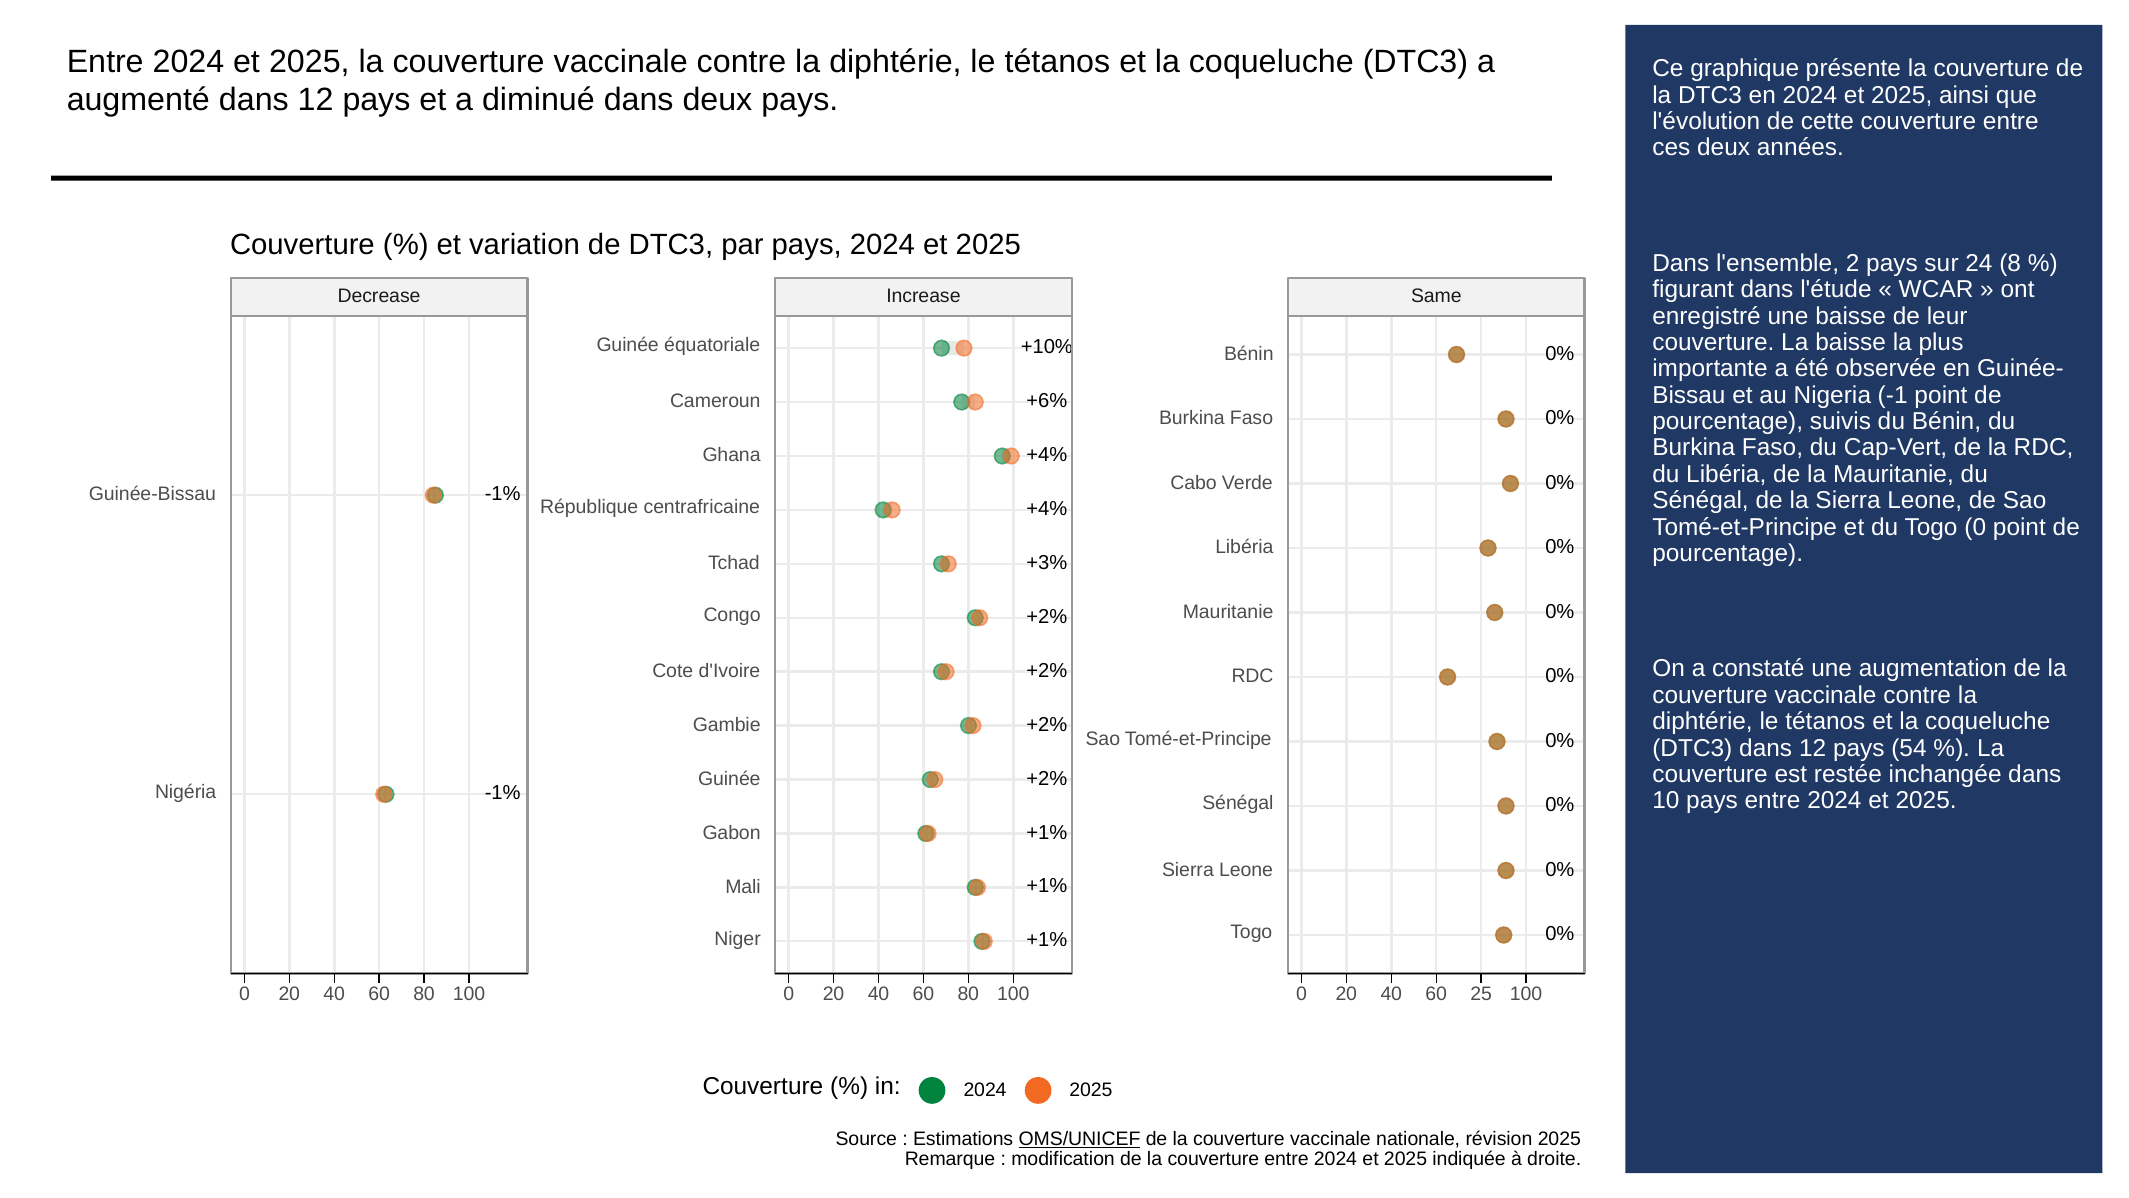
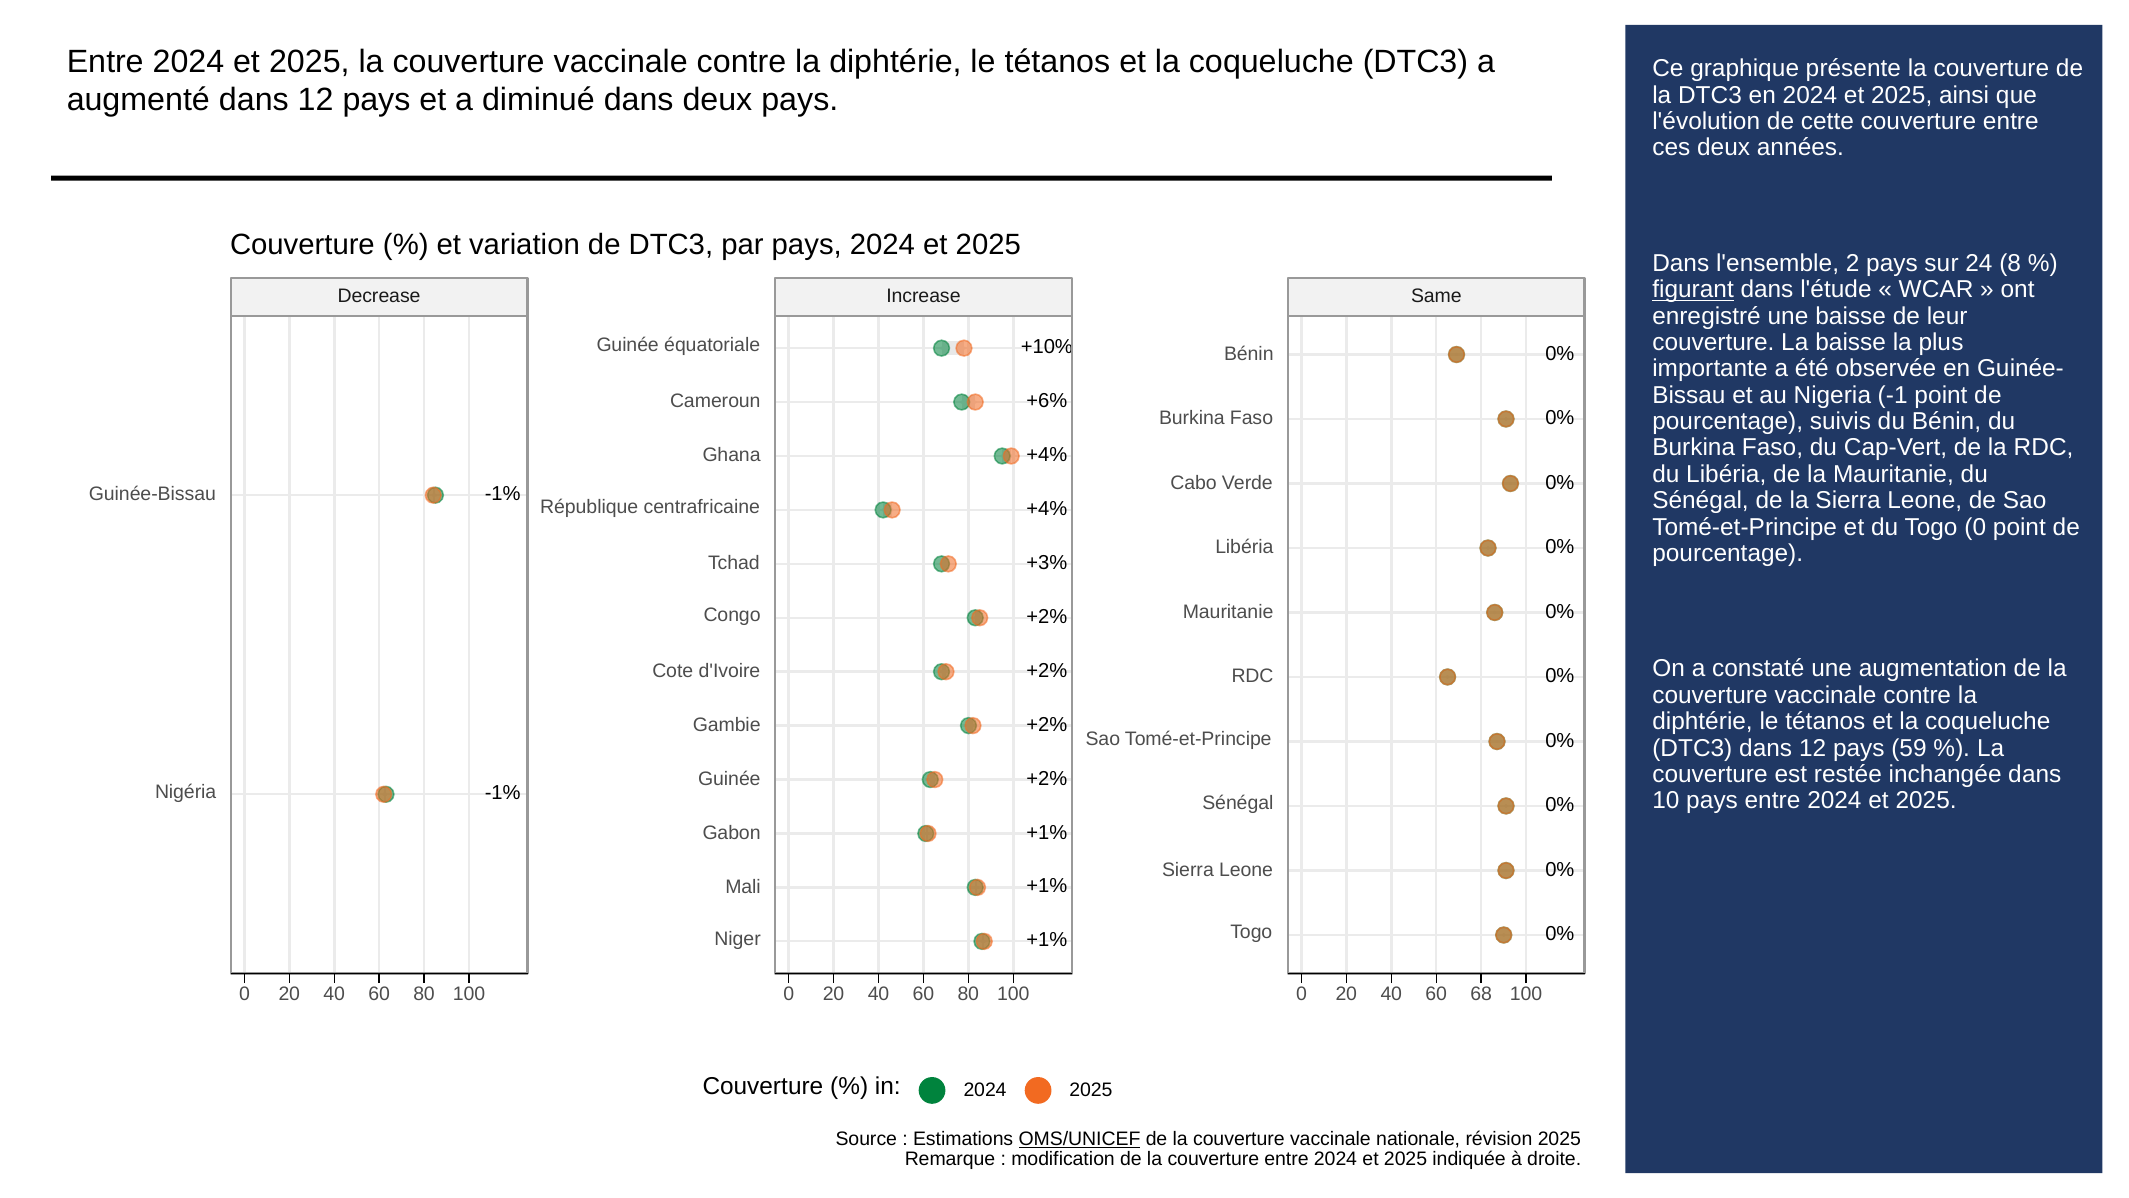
figurant underline: none -> present
54: 54 -> 59
25: 25 -> 68
